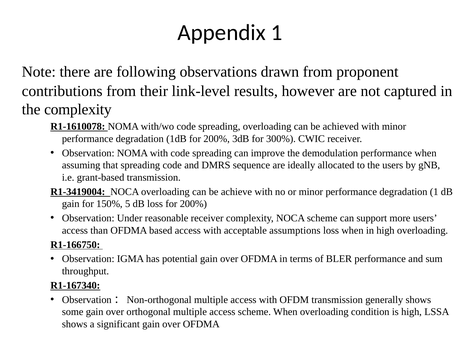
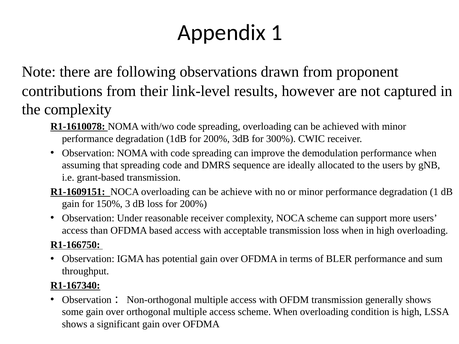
R1-3419004: R1-3419004 -> R1-1609151
5: 5 -> 3
acceptable assumptions: assumptions -> transmission
